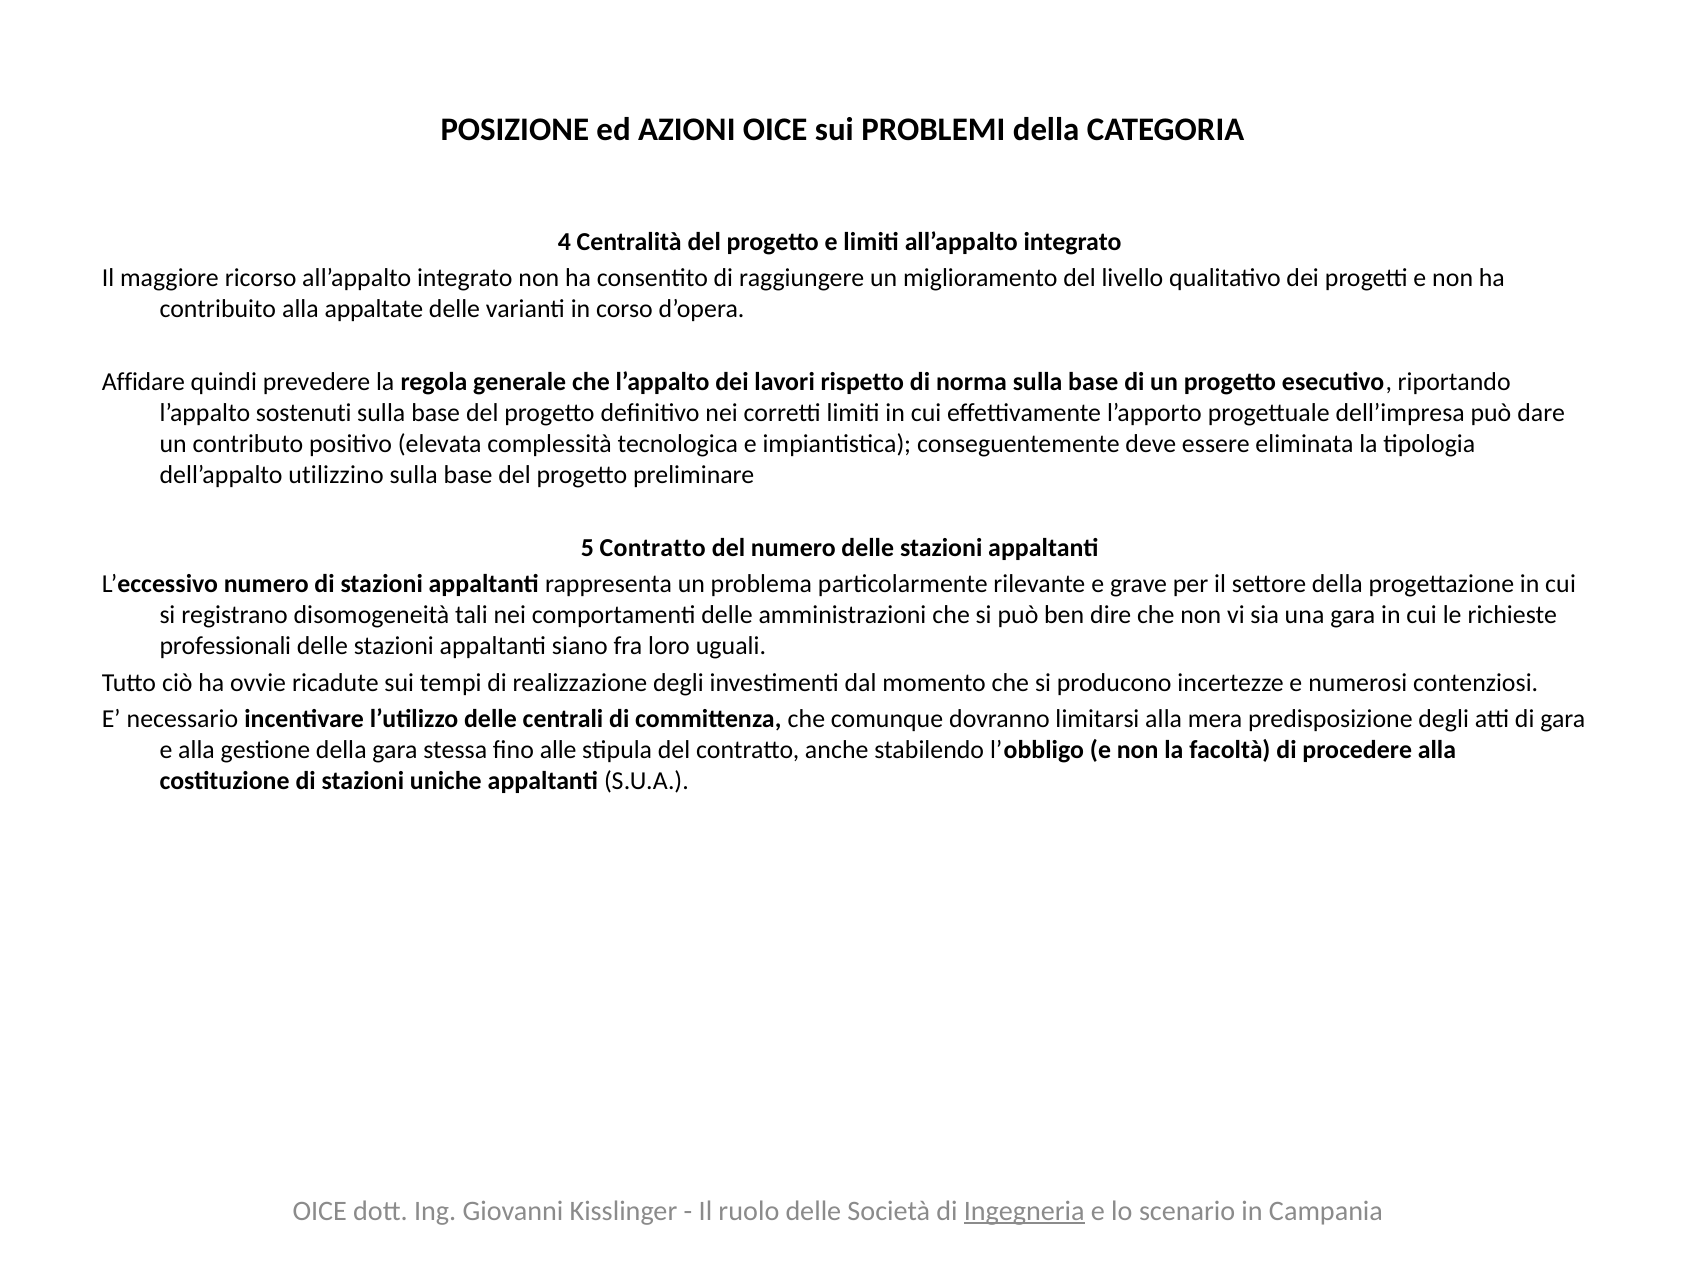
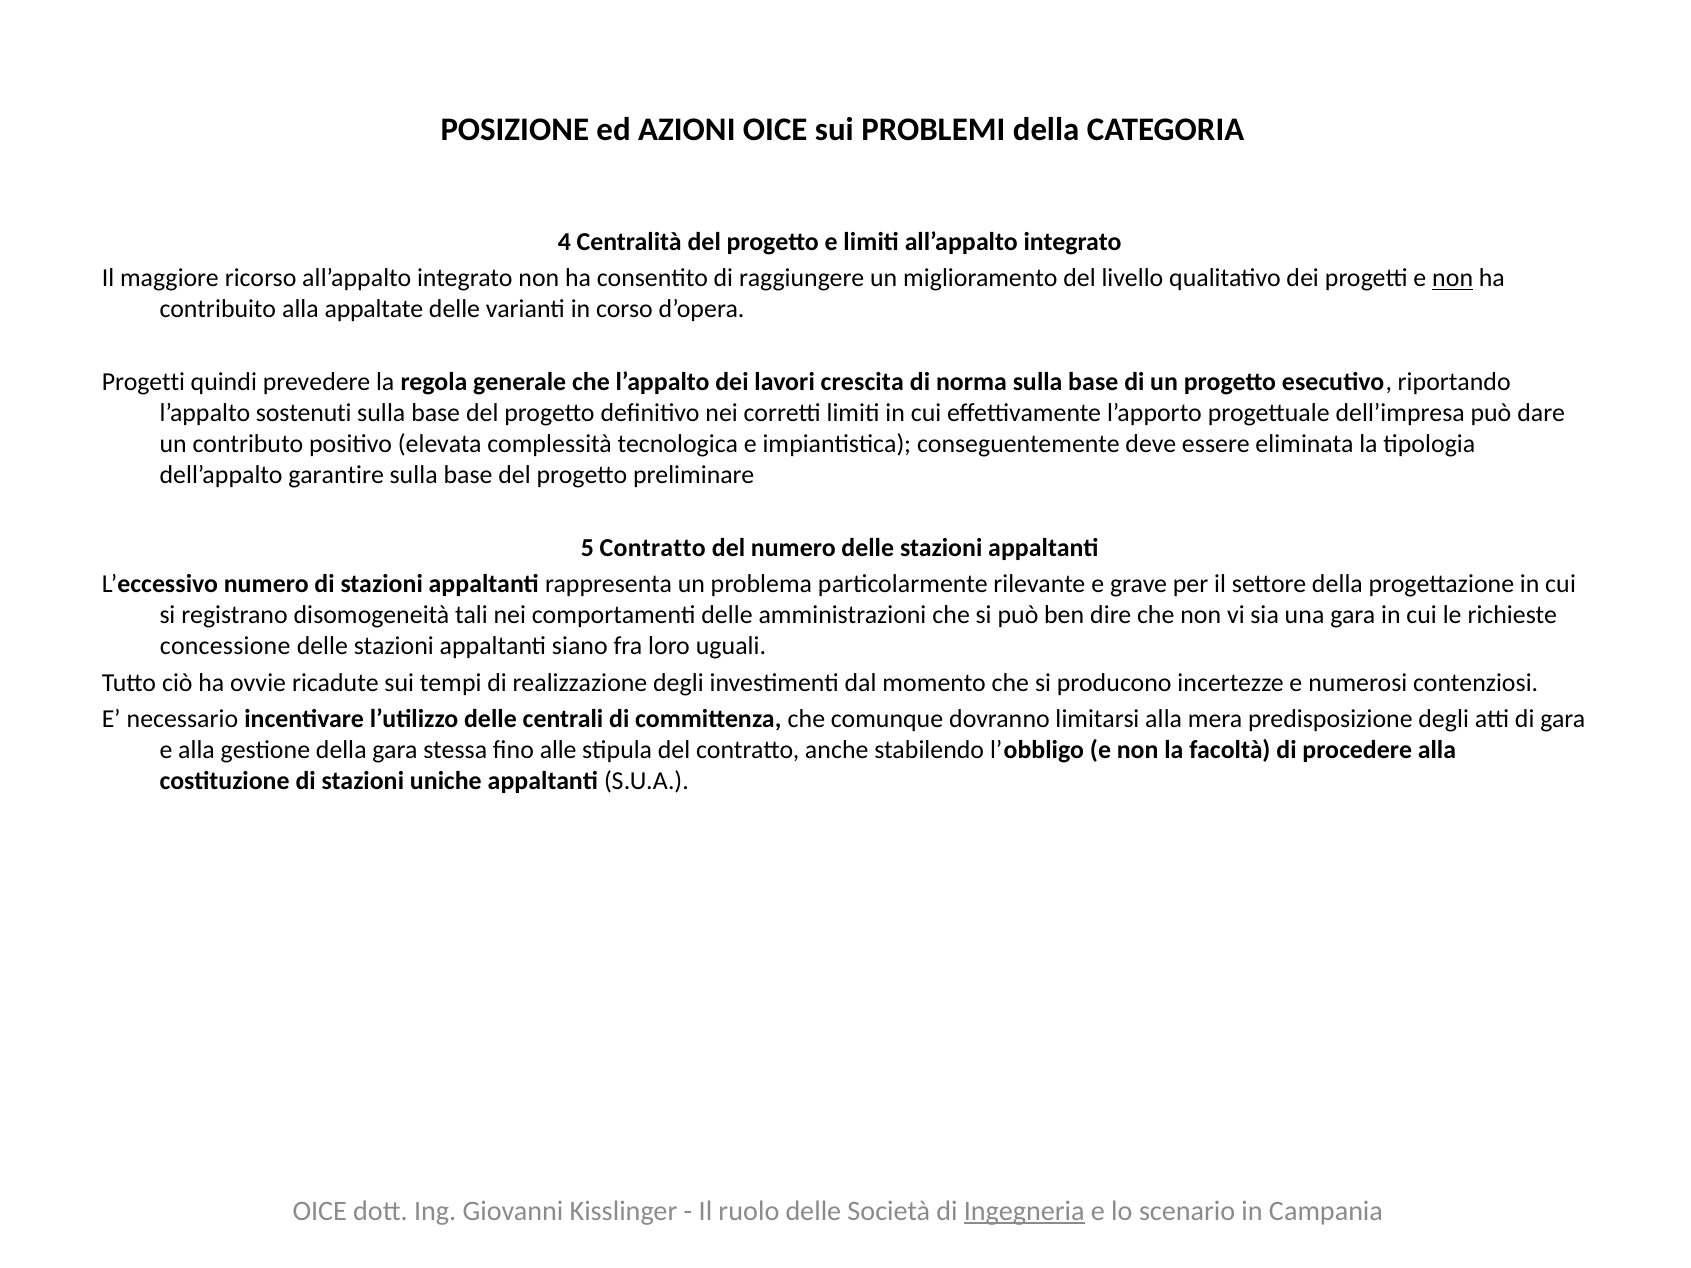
non at (1453, 278) underline: none -> present
Affidare at (143, 382): Affidare -> Progetti
rispetto: rispetto -> crescita
utilizzino: utilizzino -> garantire
professionali: professionali -> concessione
